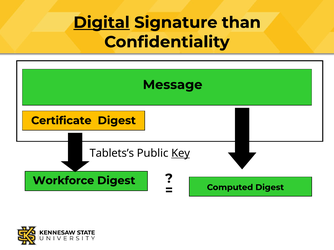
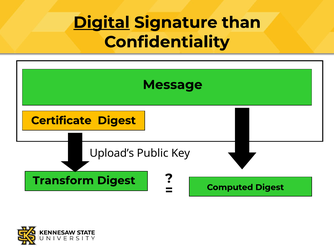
Tablets’s: Tablets’s -> Upload’s
Key underline: present -> none
Workforce: Workforce -> Transform
